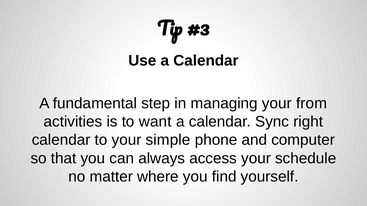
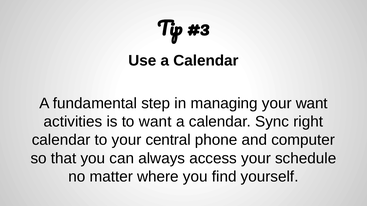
your from: from -> want
simple: simple -> central
